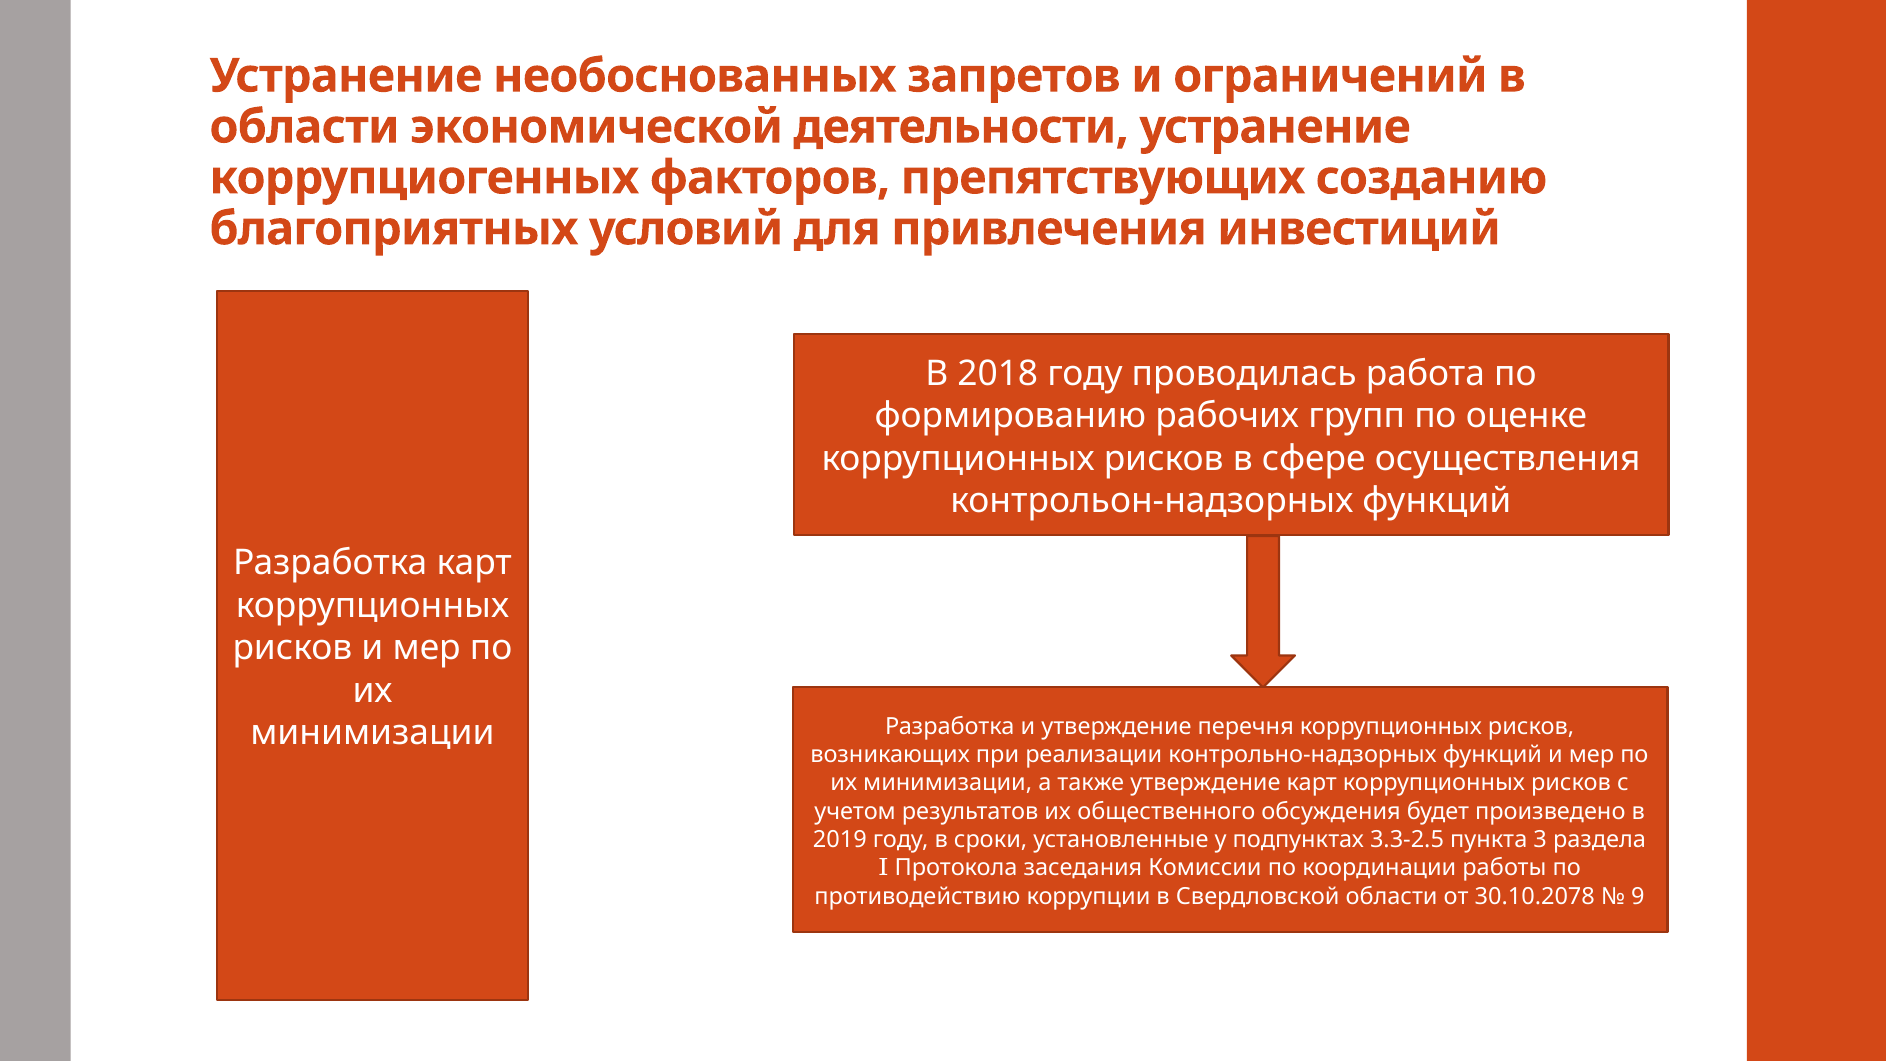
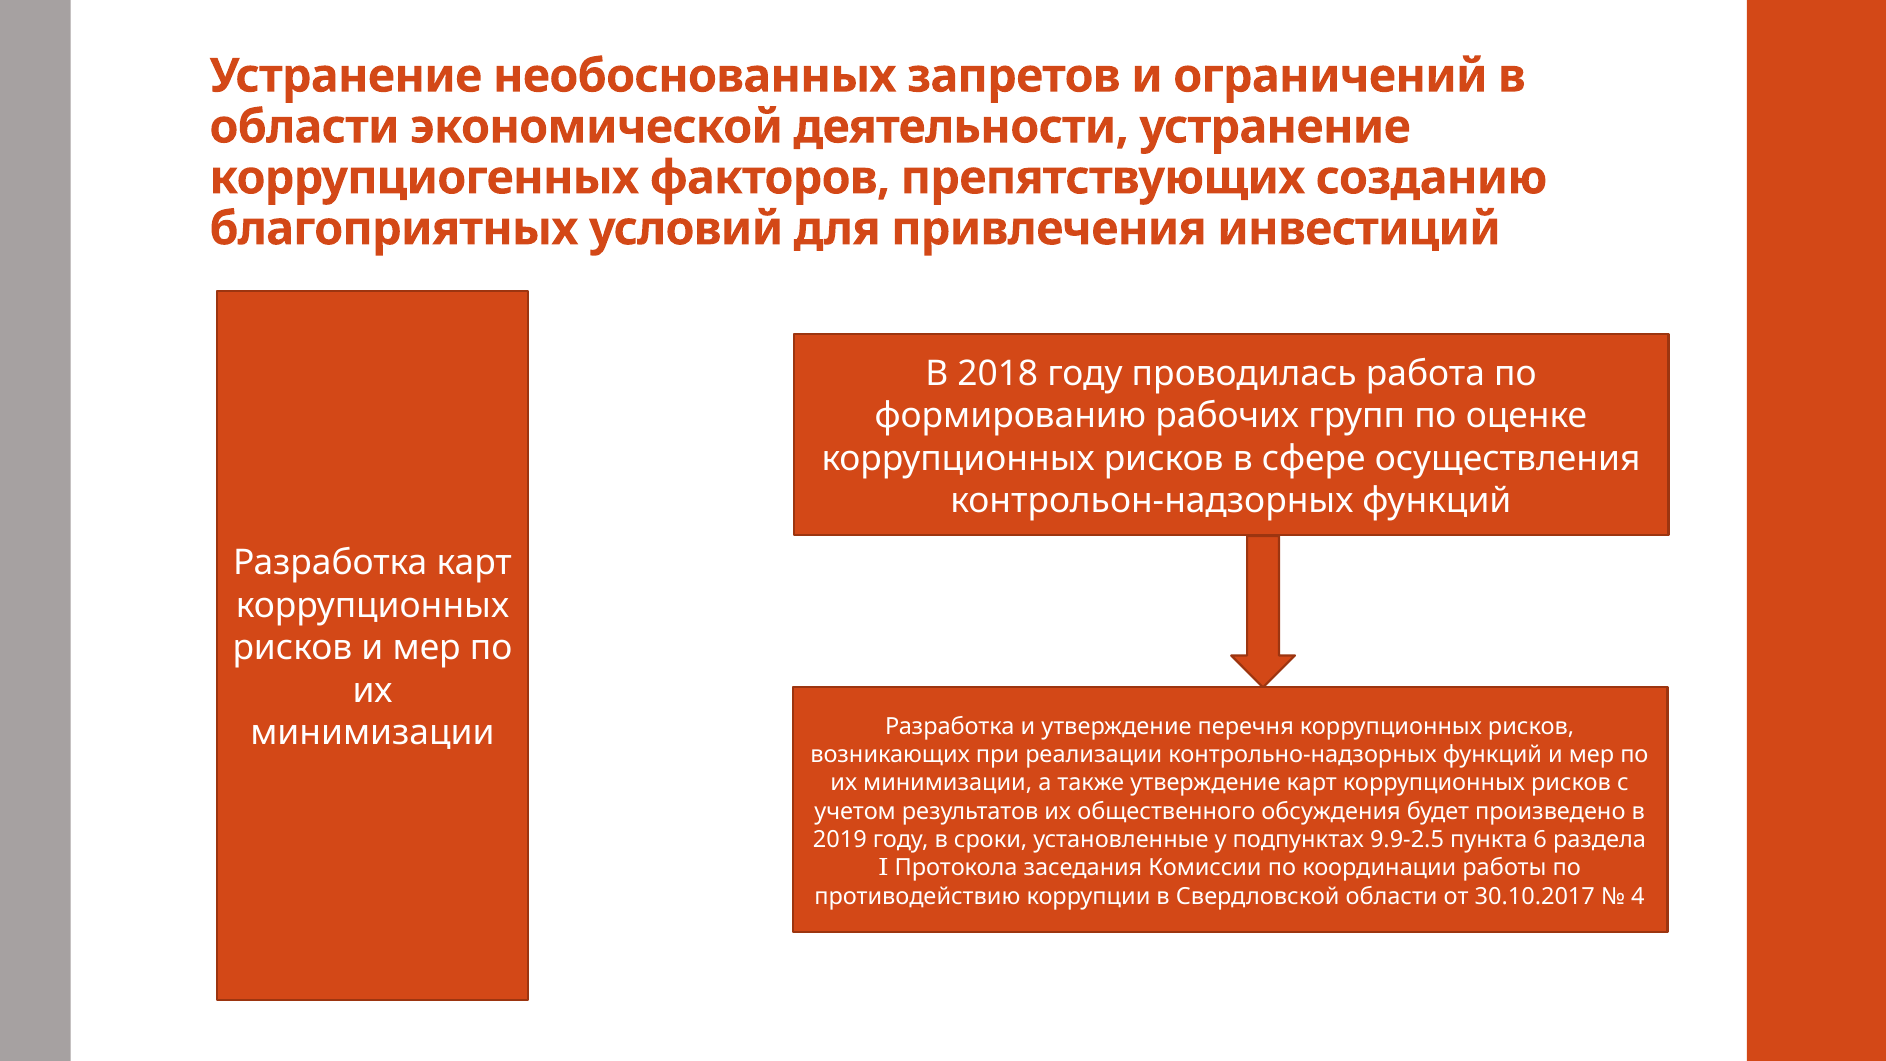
3.3-2.5: 3.3-2.5 -> 9.9-2.5
3: 3 -> 6
30.10.2078: 30.10.2078 -> 30.10.2017
9: 9 -> 4
